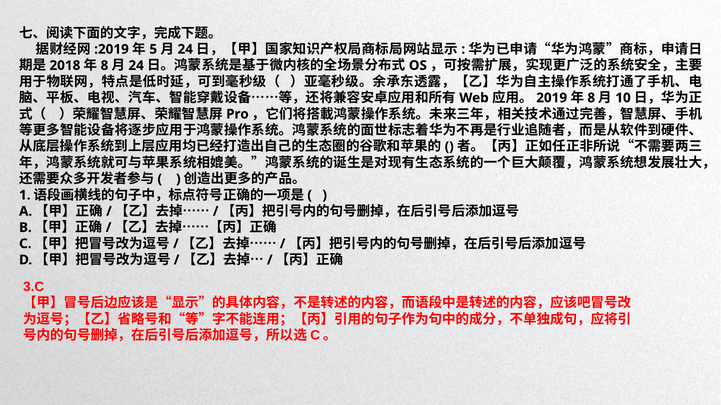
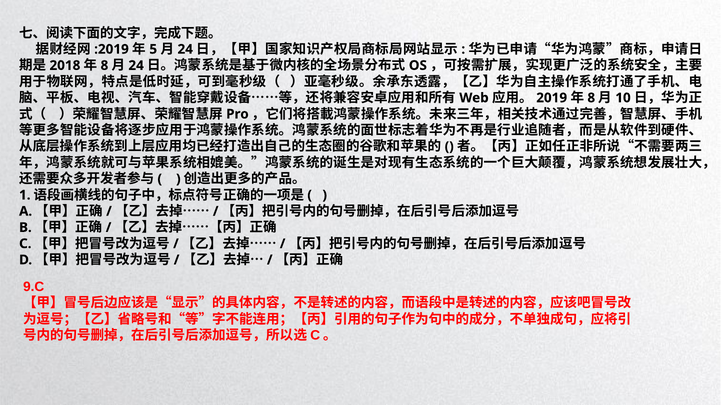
3.C: 3.C -> 9.C
